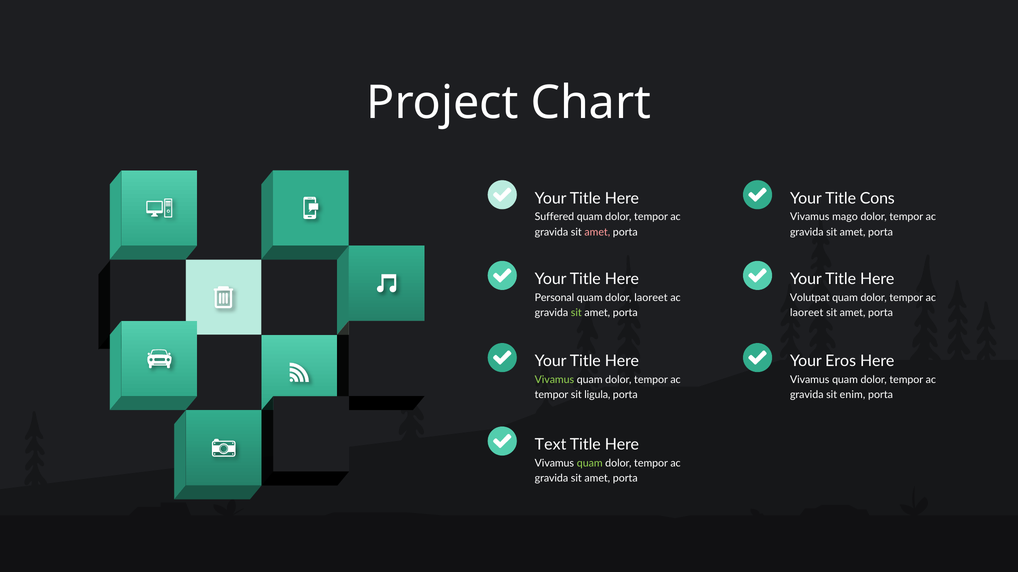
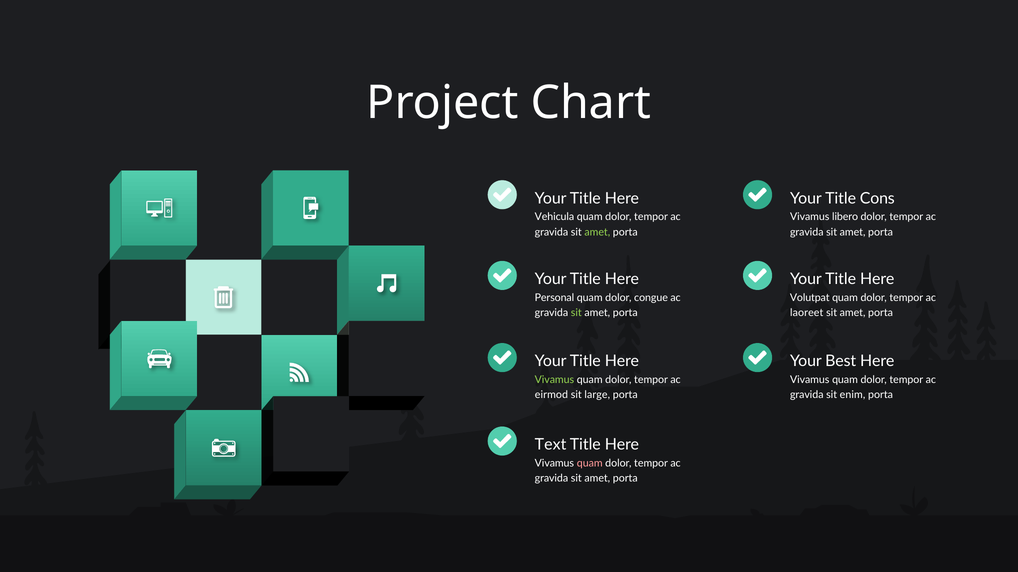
Suffered: Suffered -> Vehicula
mago: mago -> libero
amet at (597, 232) colour: pink -> light green
dolor laoreet: laoreet -> congue
Eros: Eros -> Best
tempor at (552, 395): tempor -> eirmod
ligula: ligula -> large
quam at (590, 464) colour: light green -> pink
